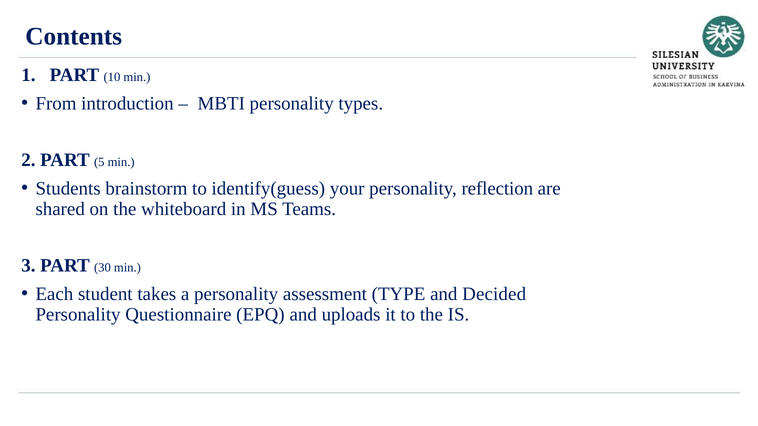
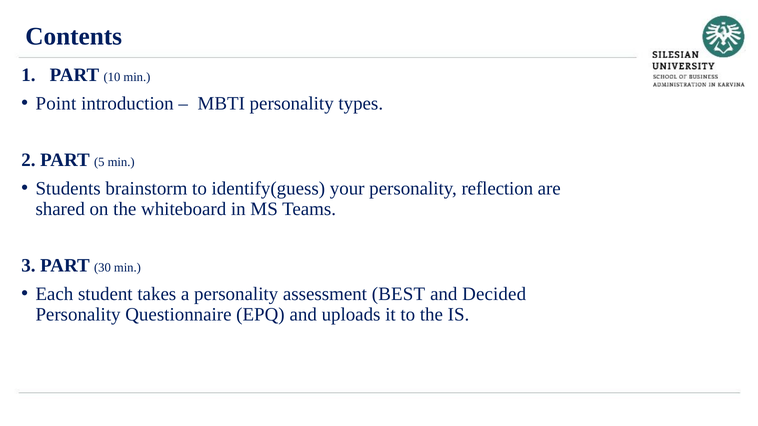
From: From -> Point
TYPE: TYPE -> BEST
